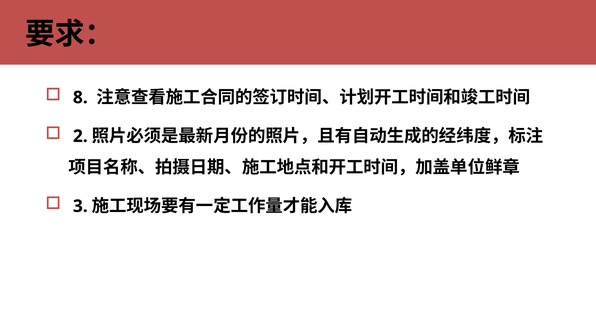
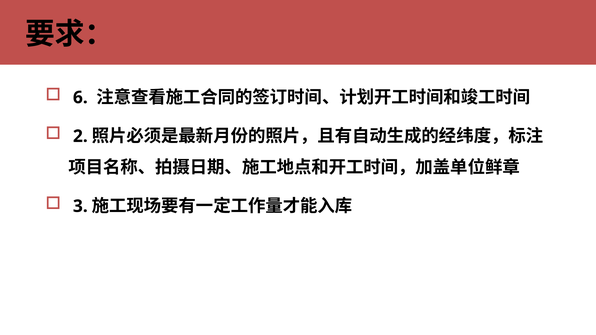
8: 8 -> 6
